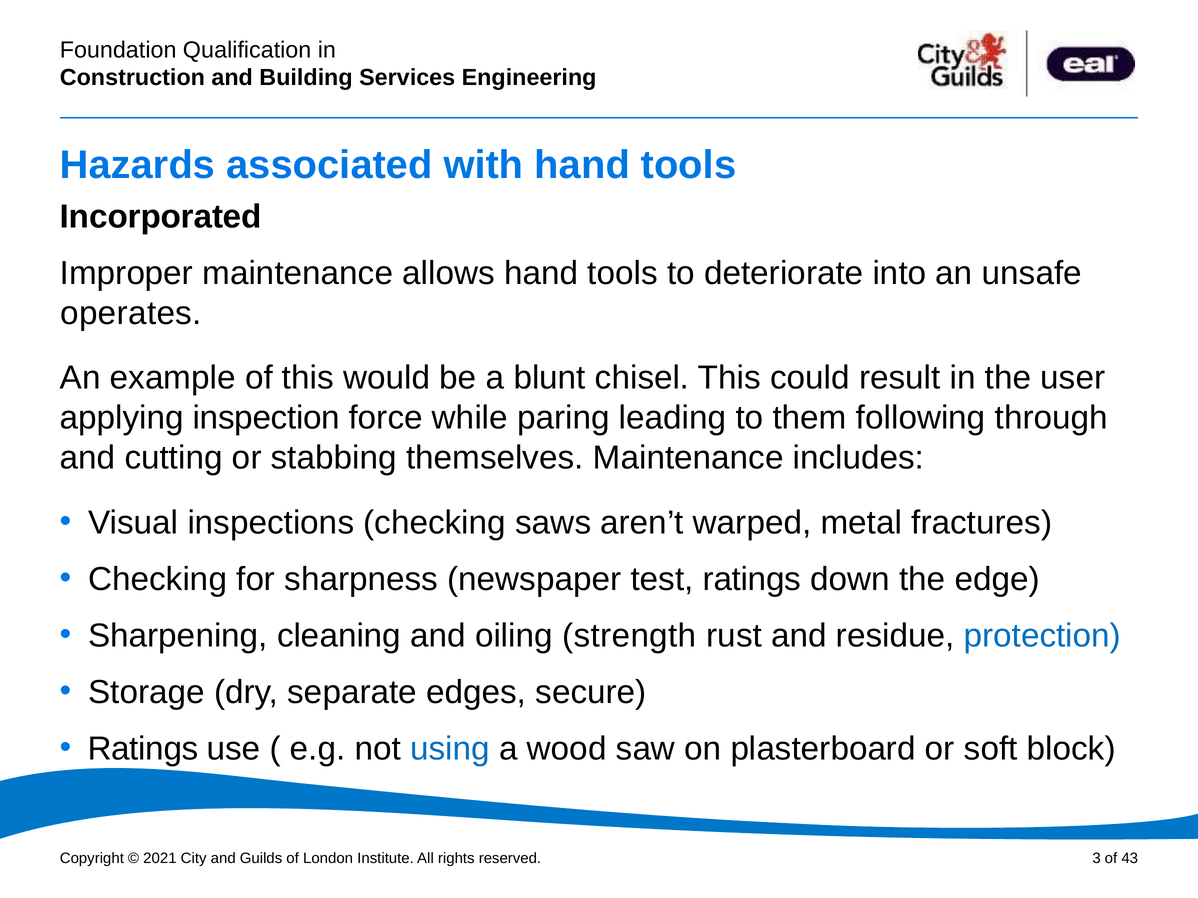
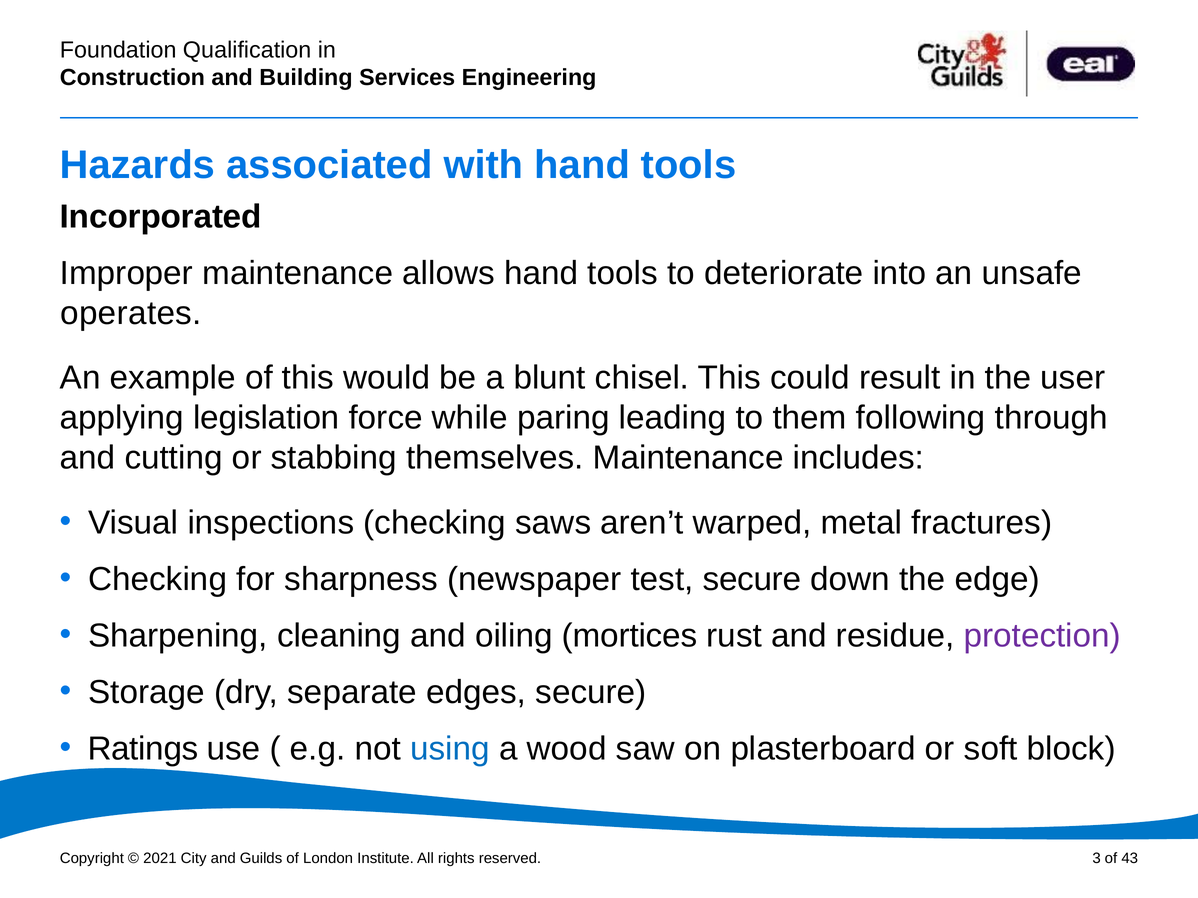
inspection: inspection -> legislation
test ratings: ratings -> secure
strength: strength -> mortices
protection colour: blue -> purple
